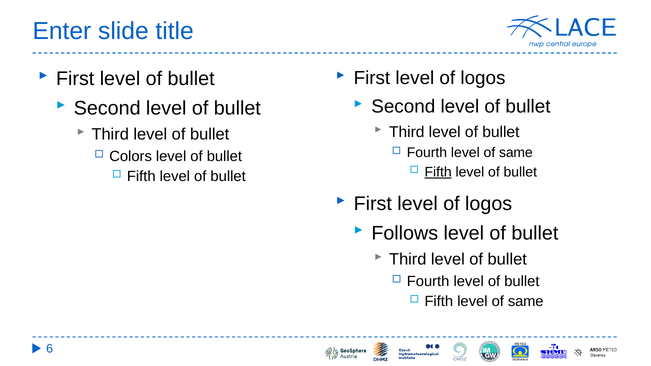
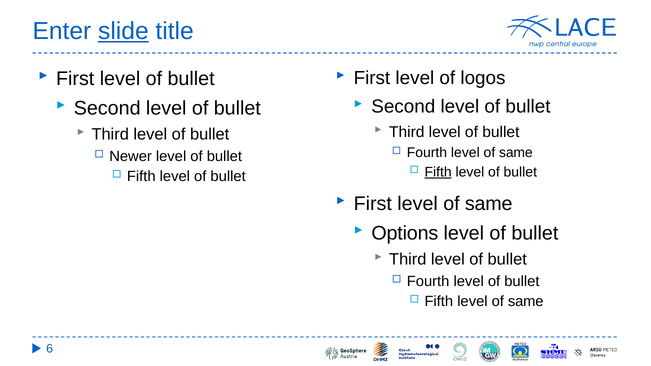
slide underline: none -> present
Colors: Colors -> Newer
logos at (489, 204): logos -> same
Follows: Follows -> Options
